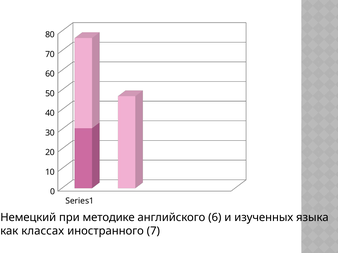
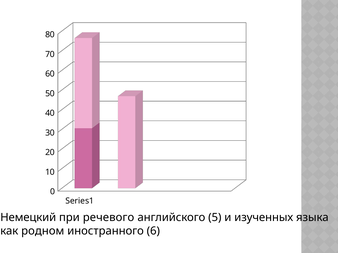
методике: методике -> речевого
6: 6 -> 5
классах: классах -> родном
7: 7 -> 6
